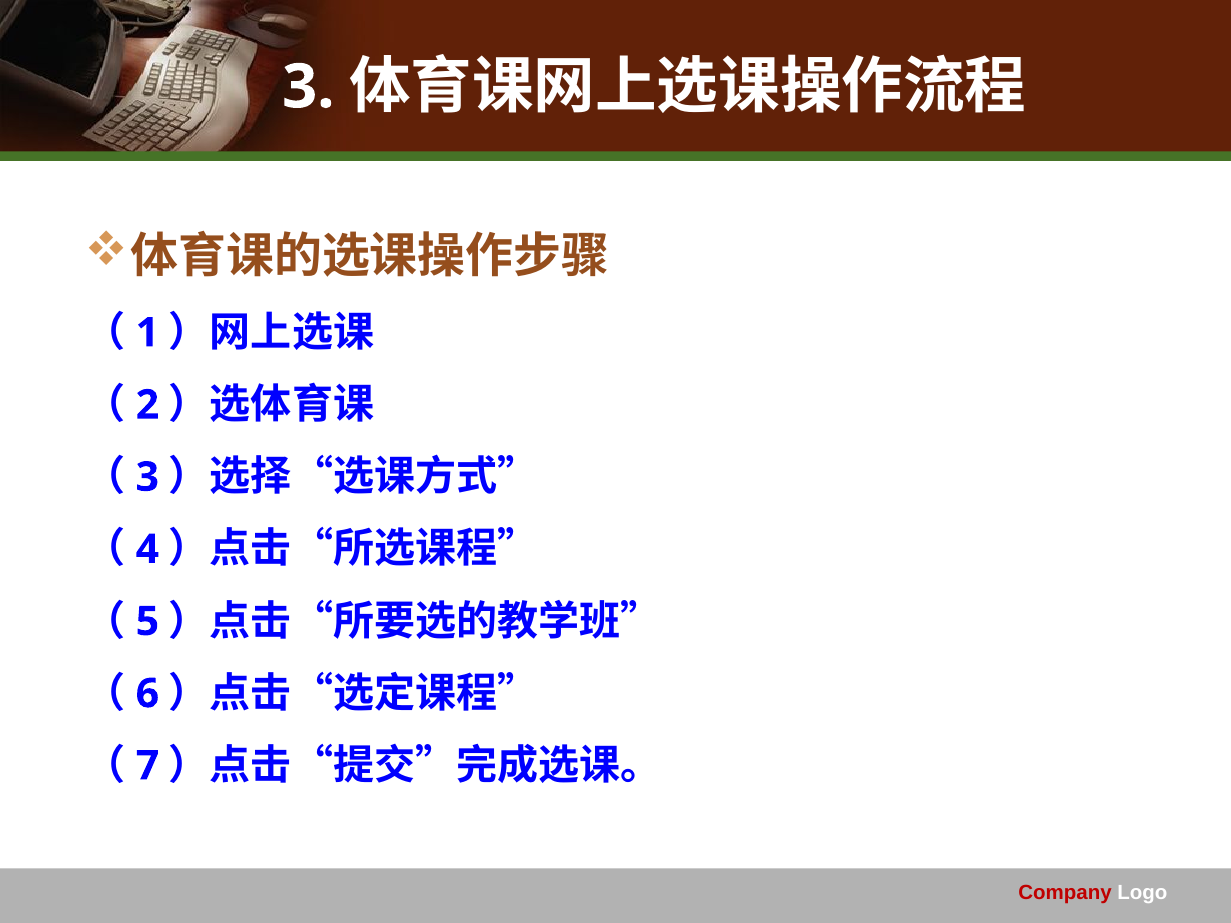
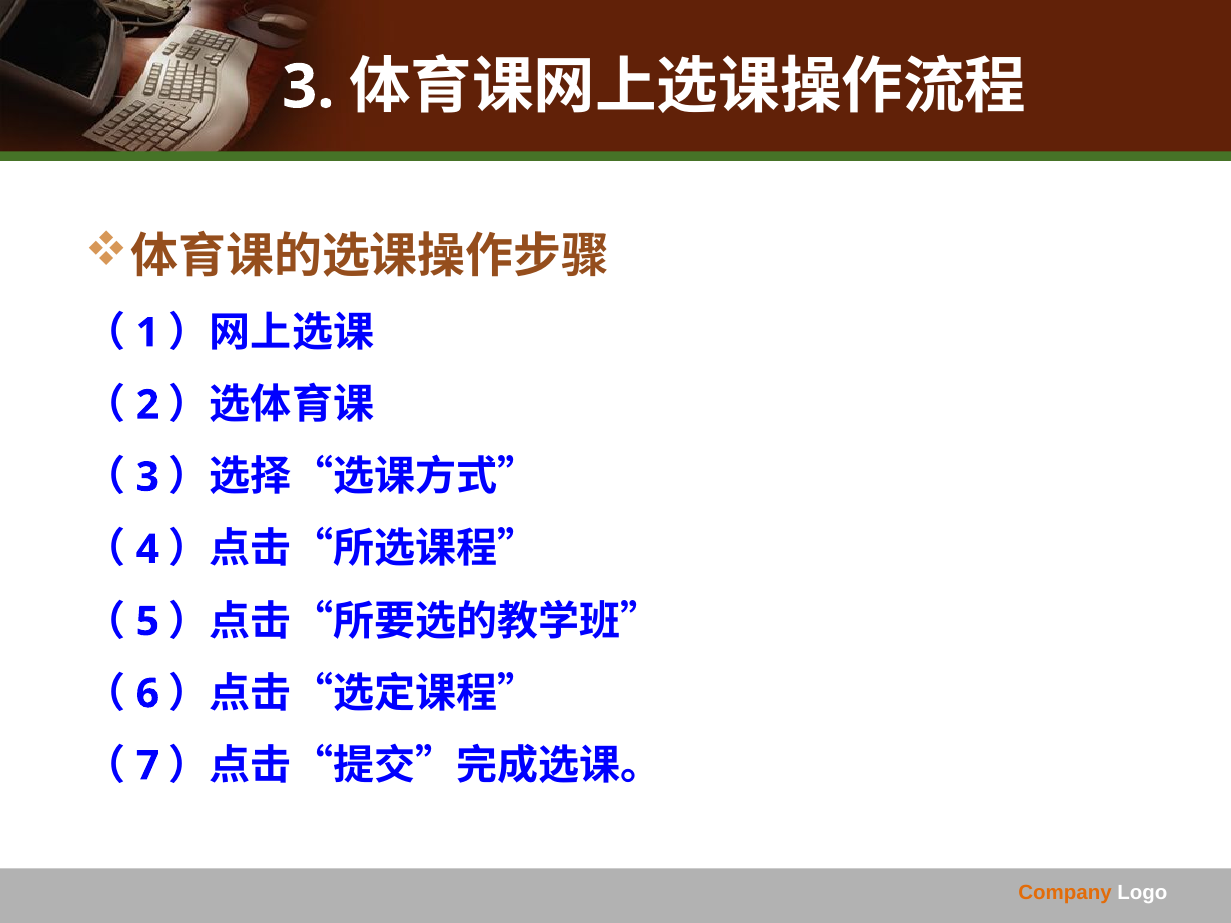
Company colour: red -> orange
